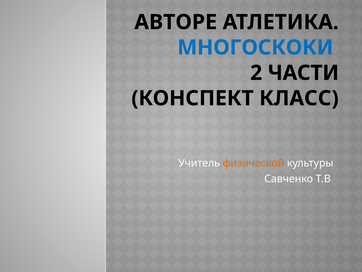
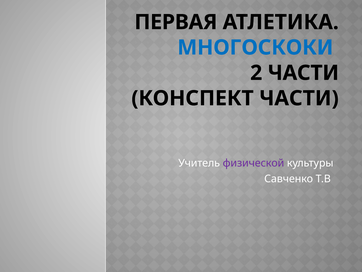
АВТОРЕ: АВТОРЕ -> ПЕРВАЯ
КОНСПЕКТ КЛАСС: КЛАСС -> ЧАСТИ
физической colour: orange -> purple
